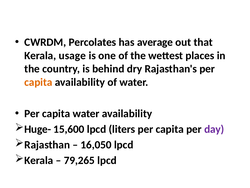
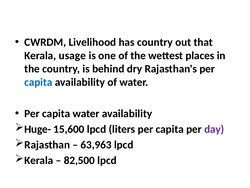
Percolates: Percolates -> Livelihood
has average: average -> country
capita at (38, 82) colour: orange -> blue
16,050: 16,050 -> 63,963
79,265: 79,265 -> 82,500
